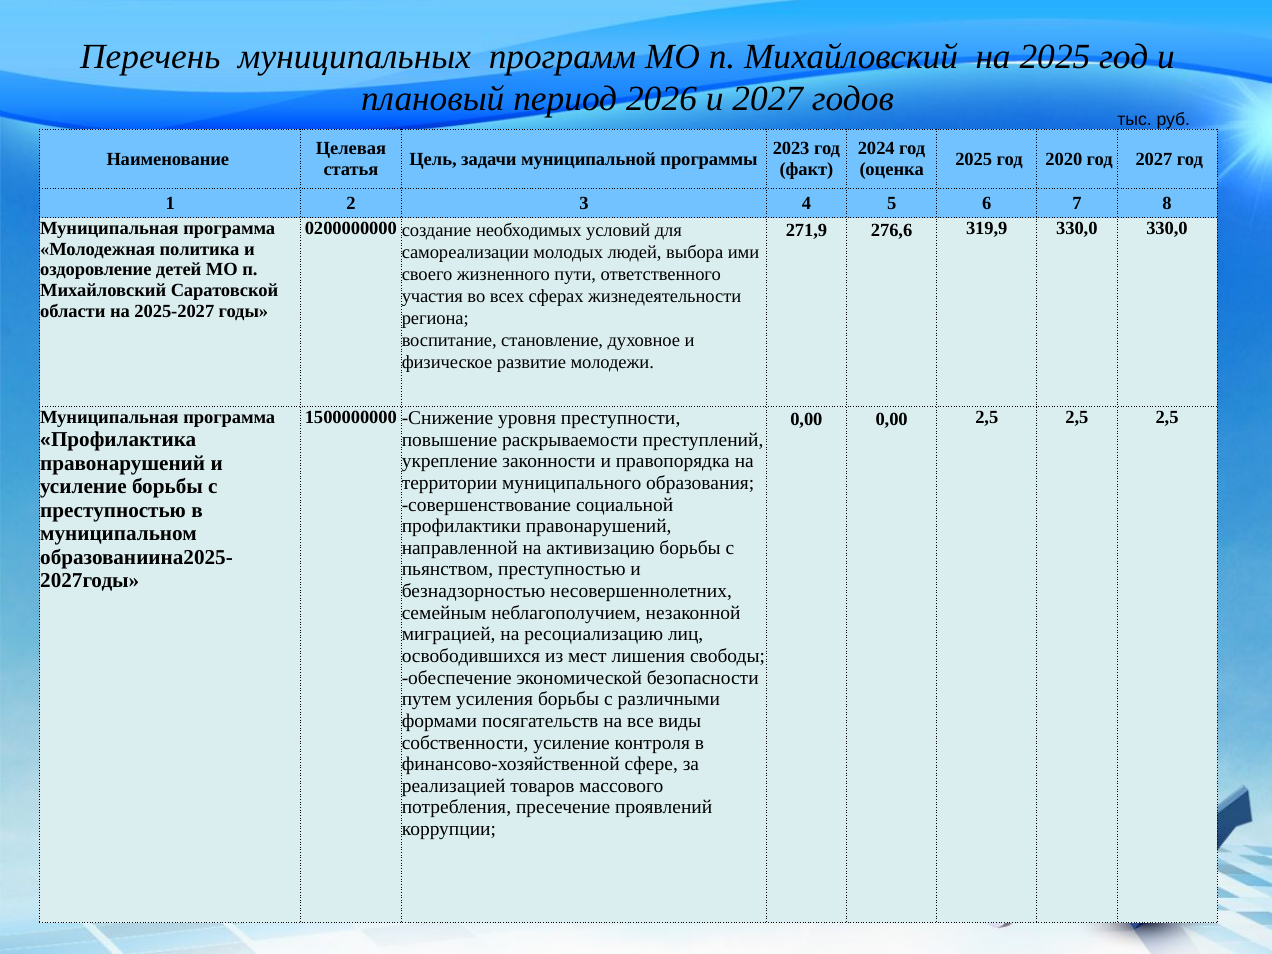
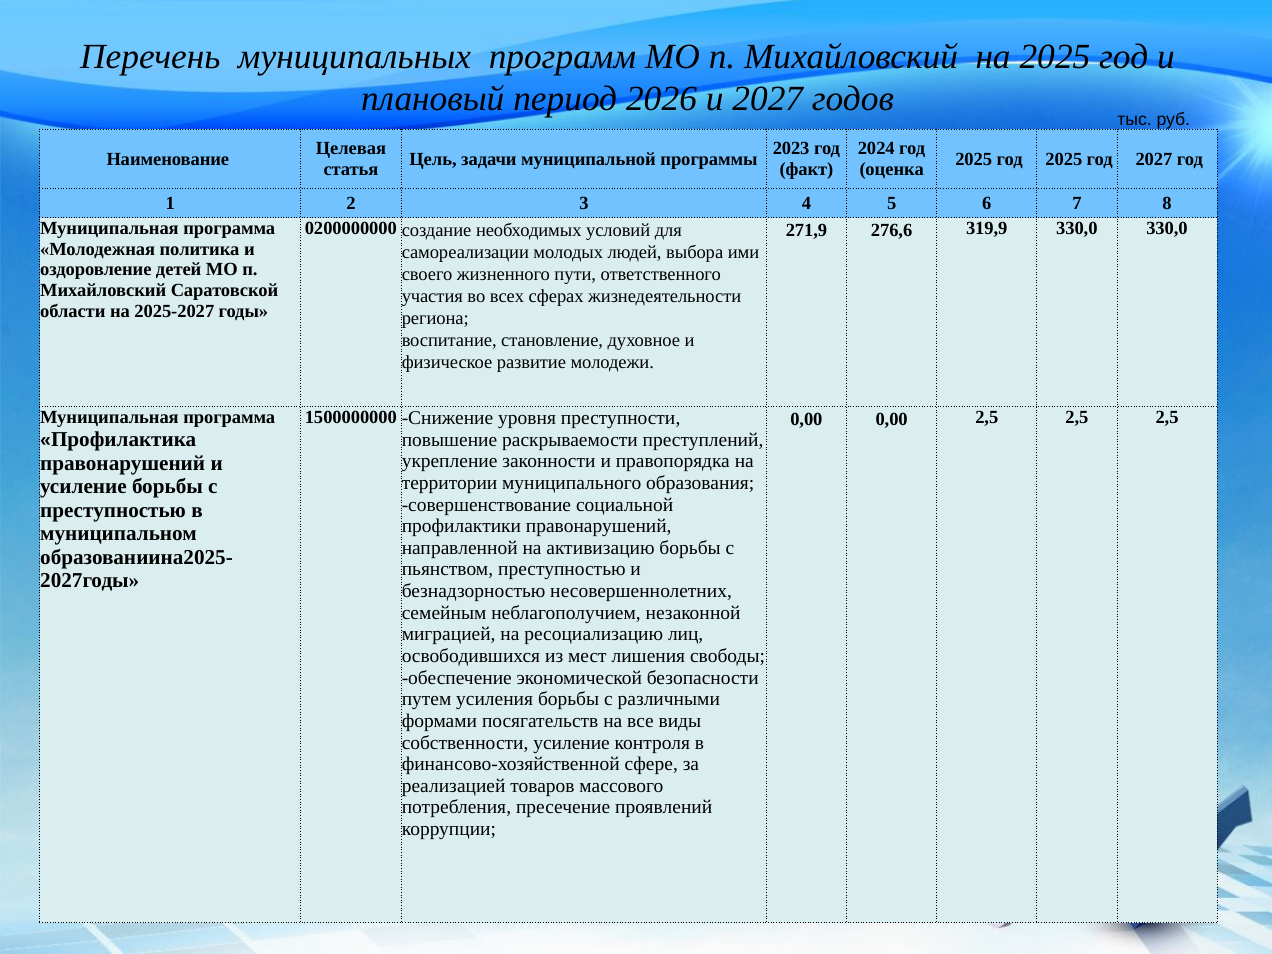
год 2020: 2020 -> 2025
